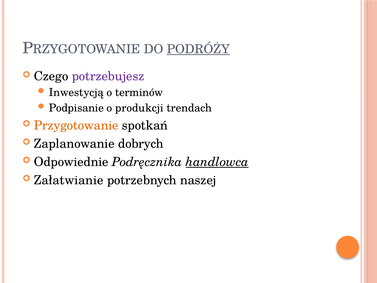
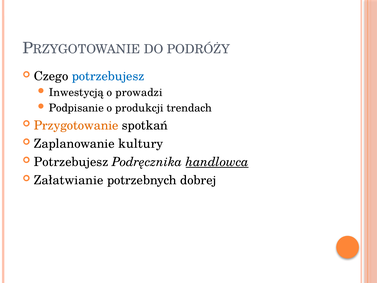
PODRÓŻY underline: present -> none
potrzebujesz at (108, 76) colour: purple -> blue
terminów: terminów -> prowadzi
dobrych: dobrych -> kultury
Odpowiednie at (71, 162): Odpowiednie -> Potrzebujesz
naszej: naszej -> dobrej
